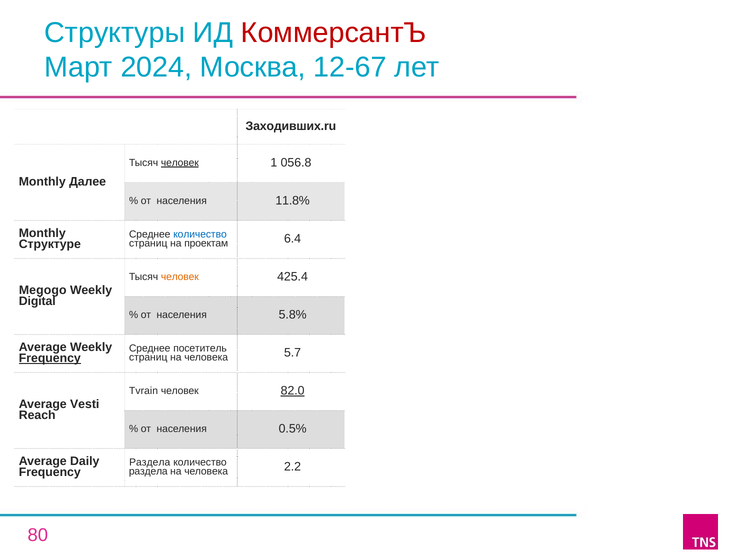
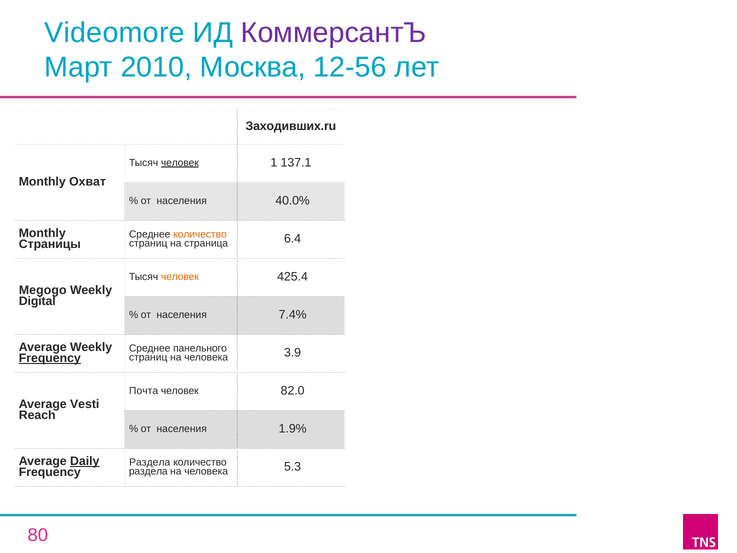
Структуры: Структуры -> Videomore
КоммерсантЪ colour: red -> purple
2024: 2024 -> 2010
12-67: 12-67 -> 12-56
056.8: 056.8 -> 137.1
Далее: Далее -> Охват
11.8%: 11.8% -> 40.0%
количество at (200, 234) colour: blue -> orange
Структуре: Структуре -> Страницы
проектам: проектам -> страница
5.8%: 5.8% -> 7.4%
посетитель: посетитель -> панельного
5.7: 5.7 -> 3.9
Tvrain: Tvrain -> Почта
82.0 underline: present -> none
0.5%: 0.5% -> 1.9%
Daily underline: none -> present
2.2: 2.2 -> 5.3
